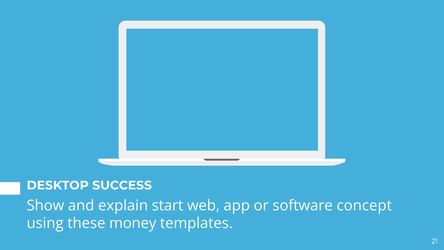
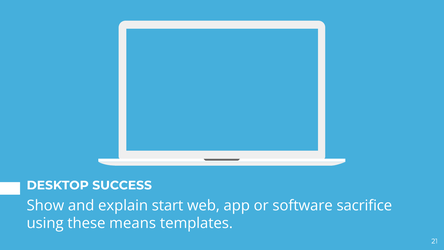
concept: concept -> sacrifice
money: money -> means
